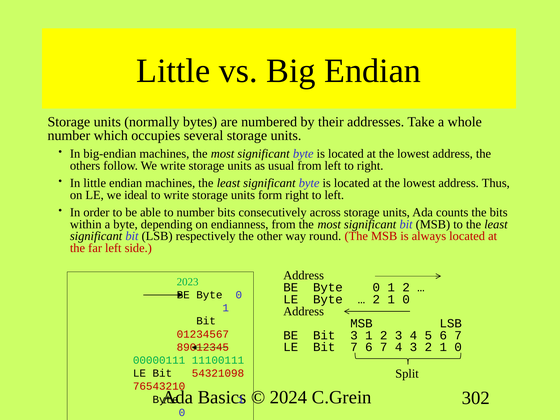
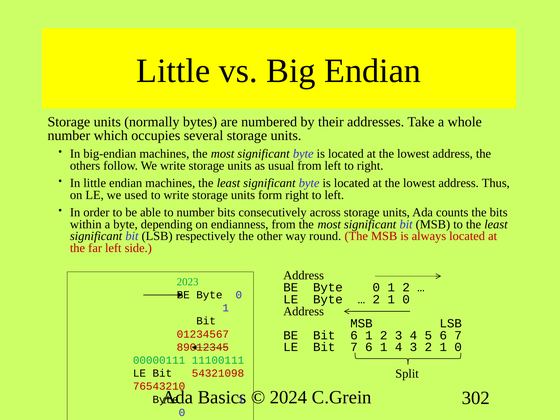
ideal: ideal -> used
Bit 3: 3 -> 6
7 6 7: 7 -> 1
